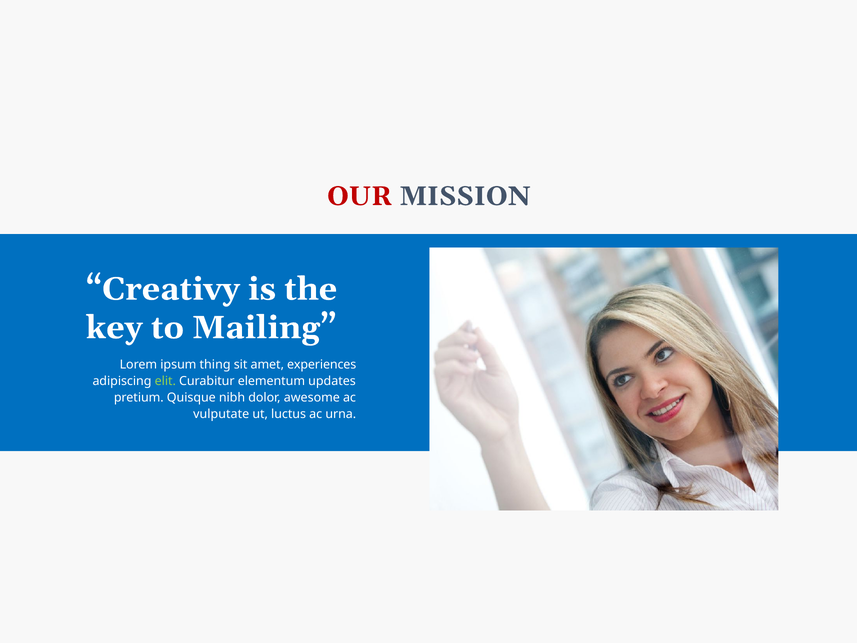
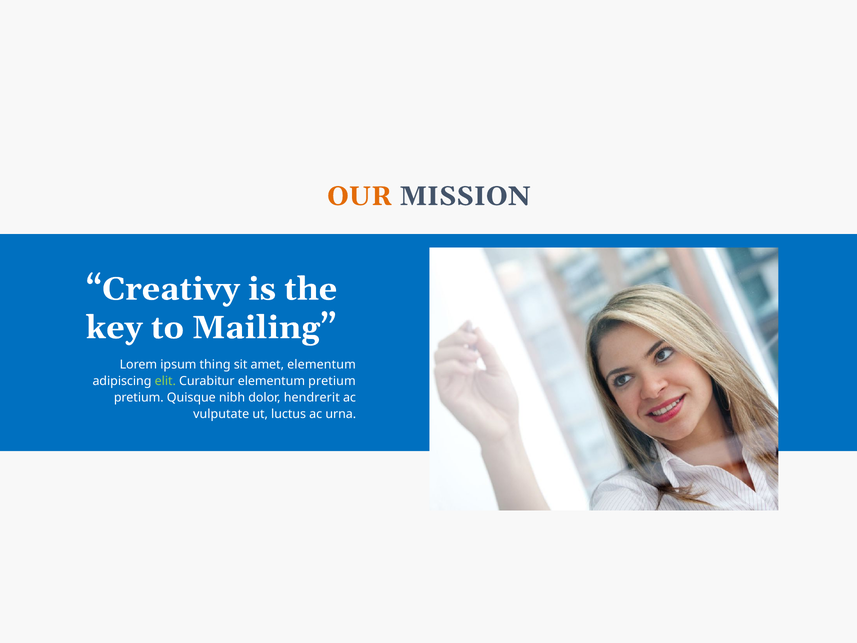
OUR colour: red -> orange
amet experiences: experiences -> elementum
elementum updates: updates -> pretium
awesome: awesome -> hendrerit
